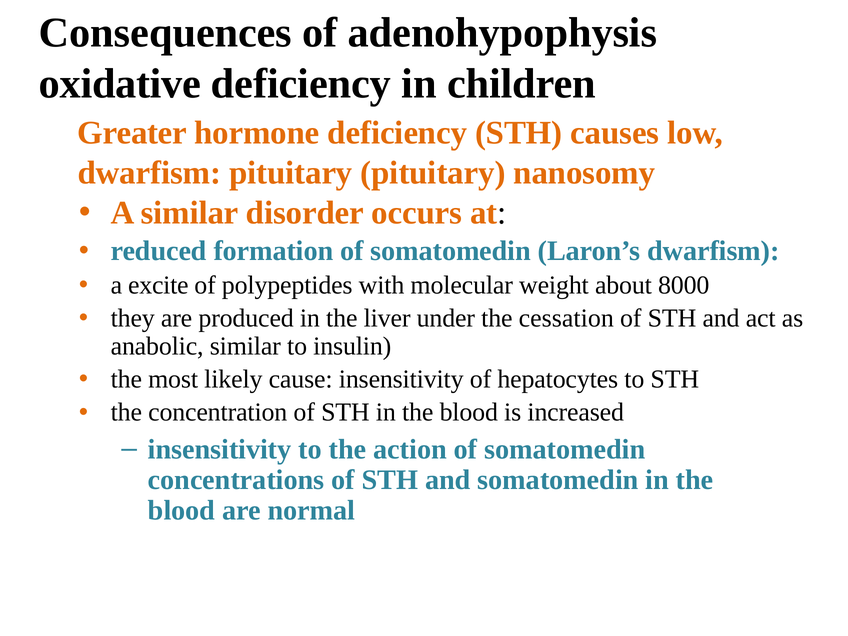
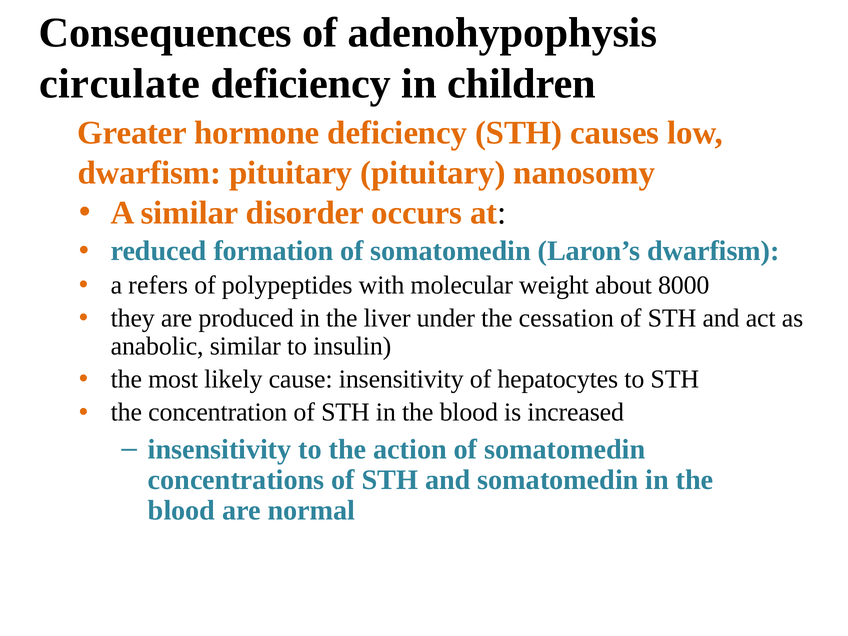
oxidative: oxidative -> circulate
excite: excite -> refers
